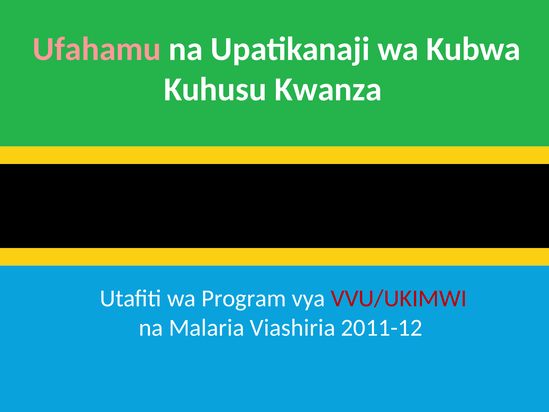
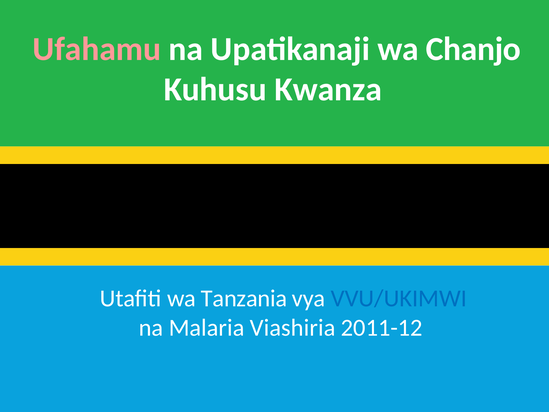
Kubwa: Kubwa -> Chanjo
Program: Program -> Tanzania
VVU/UKIMWI colour: red -> blue
